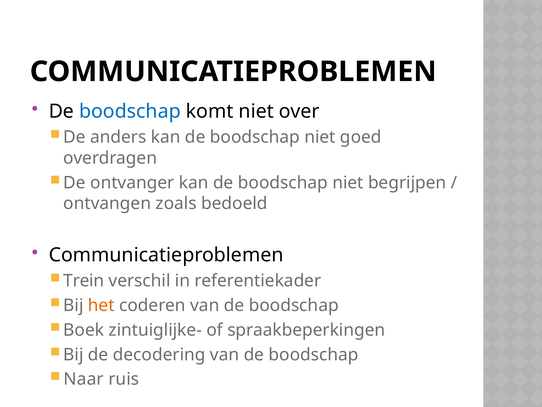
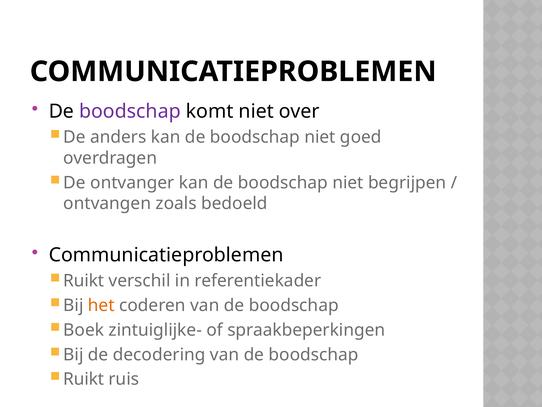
boodschap at (130, 111) colour: blue -> purple
Trein at (84, 280): Trein -> Ruikt
Naar at (84, 379): Naar -> Ruikt
